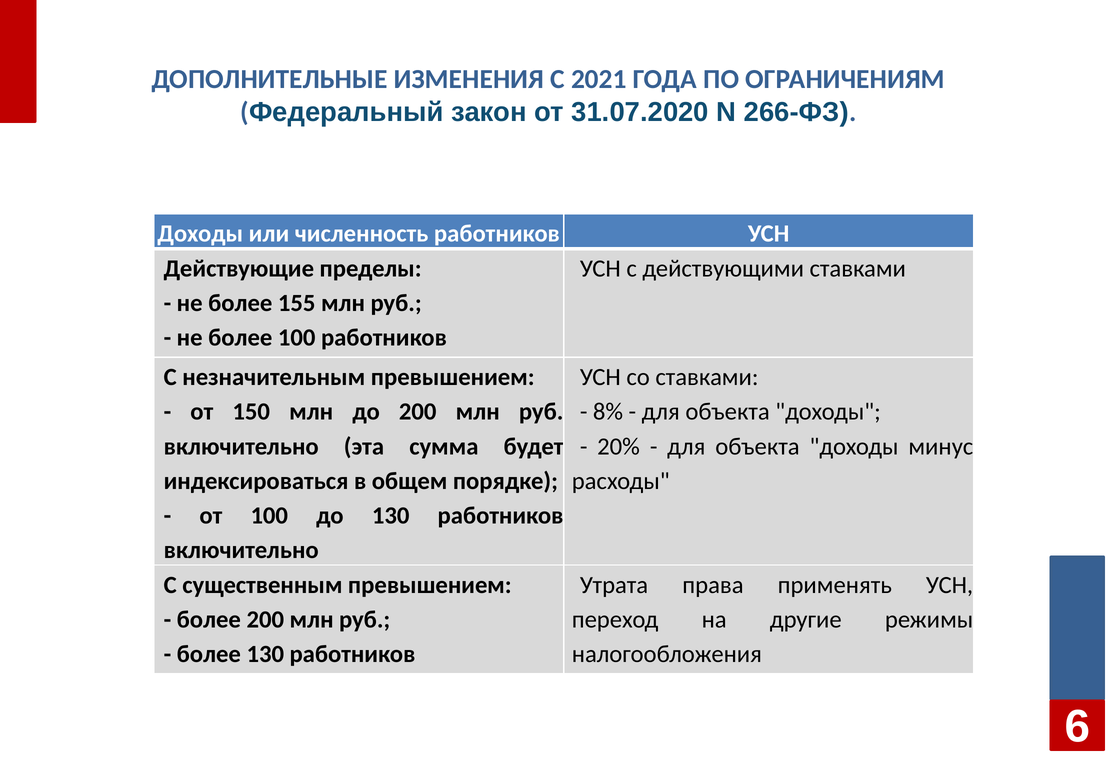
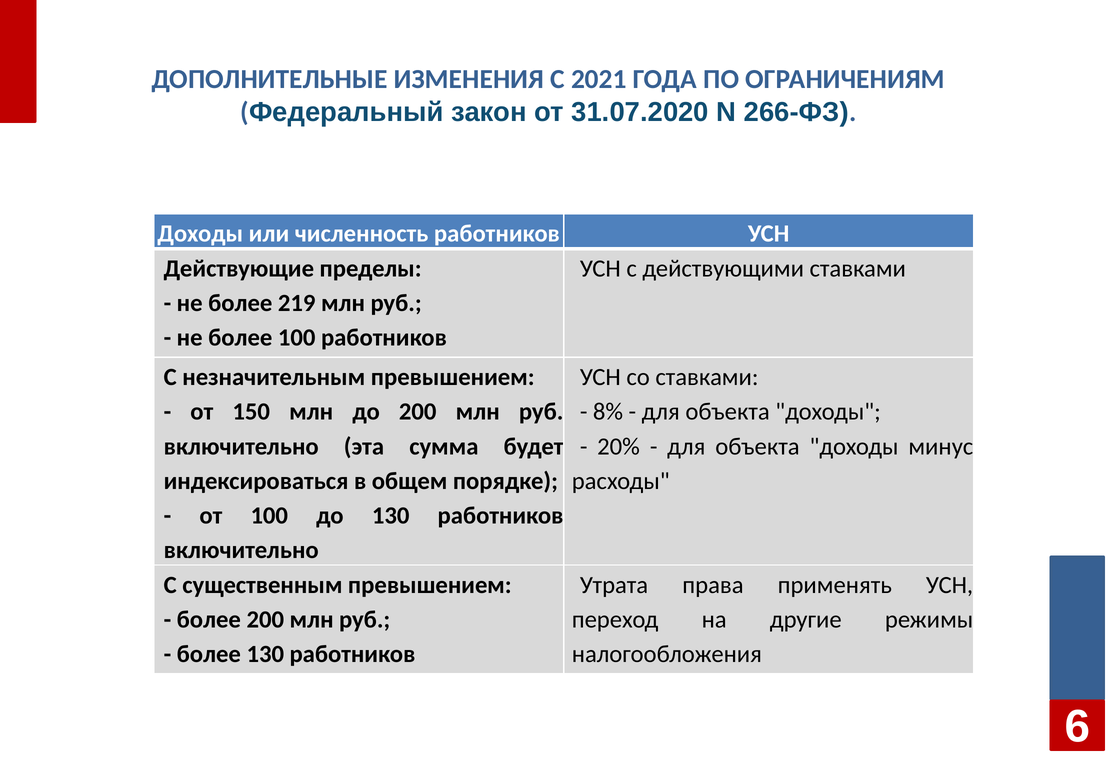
155: 155 -> 219
